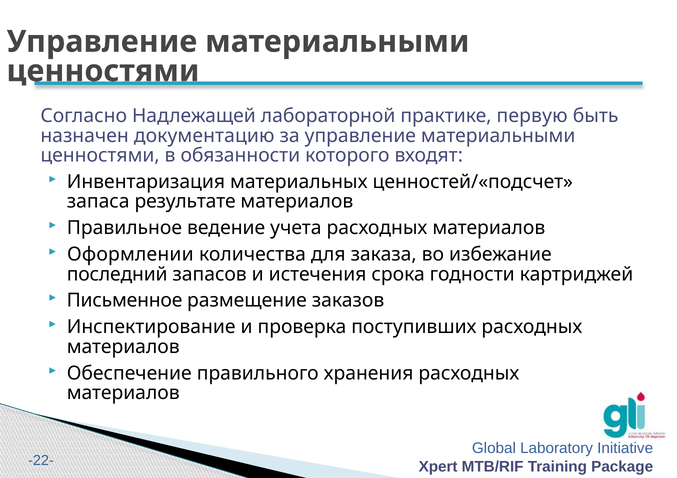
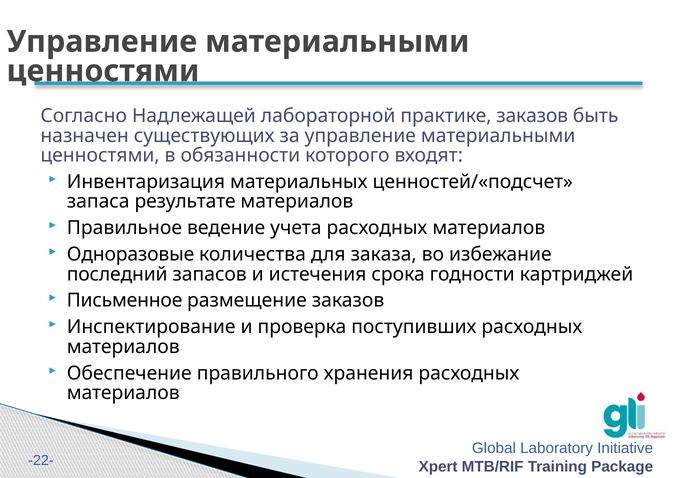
практике первую: первую -> заказов
документацию: документацию -> существующих
Оформлении: Оформлении -> Одноразовые
